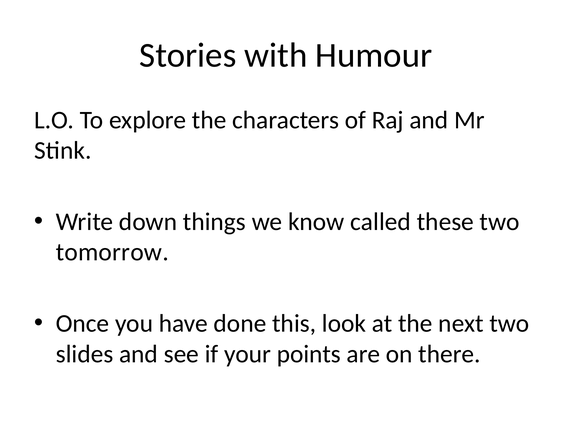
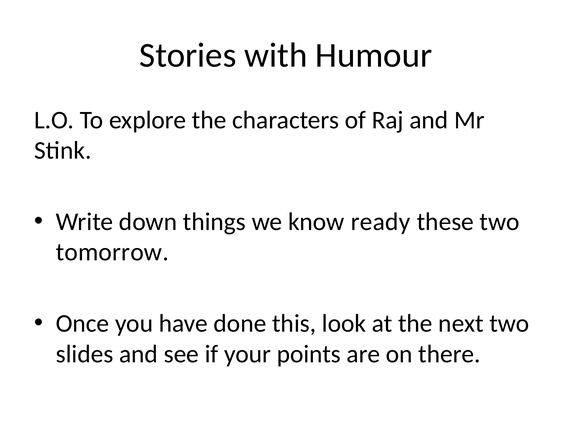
called: called -> ready
